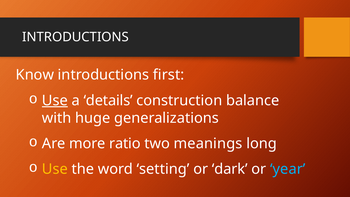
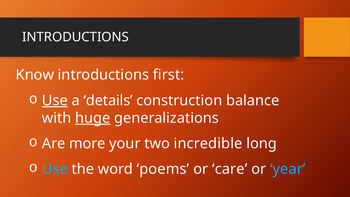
huge underline: none -> present
ratio: ratio -> your
meanings: meanings -> incredible
Use at (55, 169) colour: yellow -> light blue
setting: setting -> poems
dark: dark -> care
